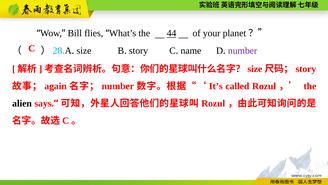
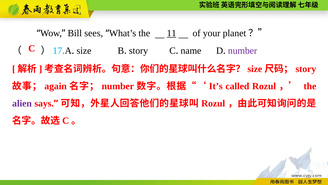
flies: flies -> sees
44: 44 -> 11
28: 28 -> 17
alien colour: black -> purple
